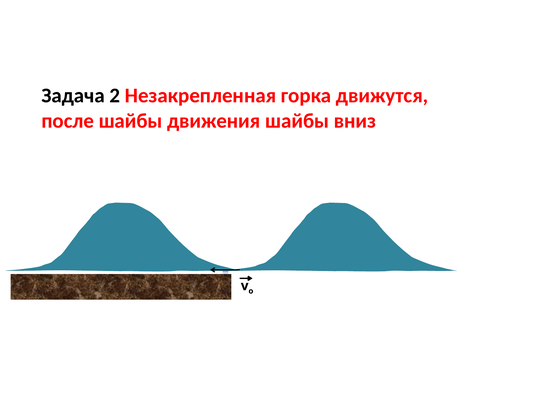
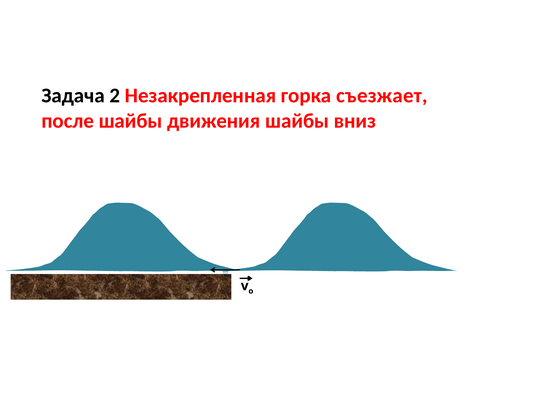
движутся: движутся -> съезжает
